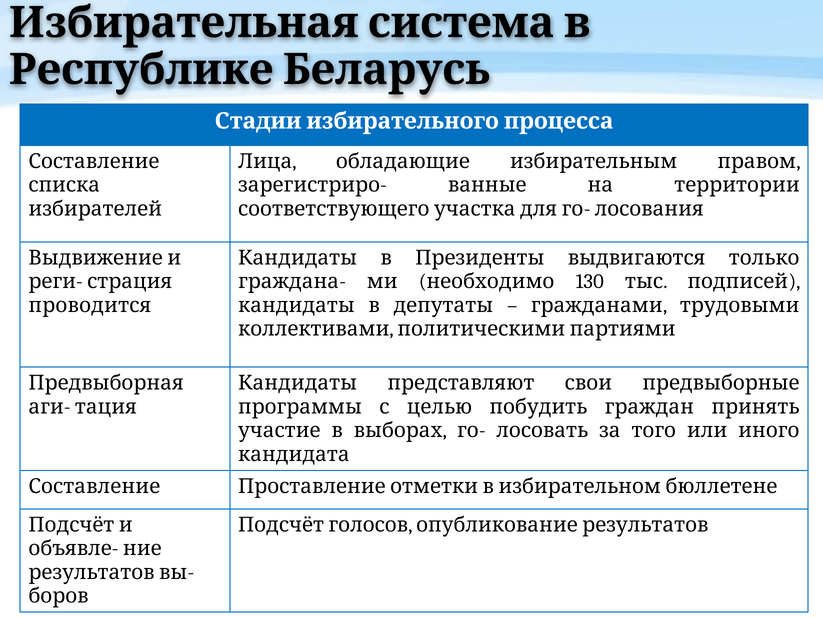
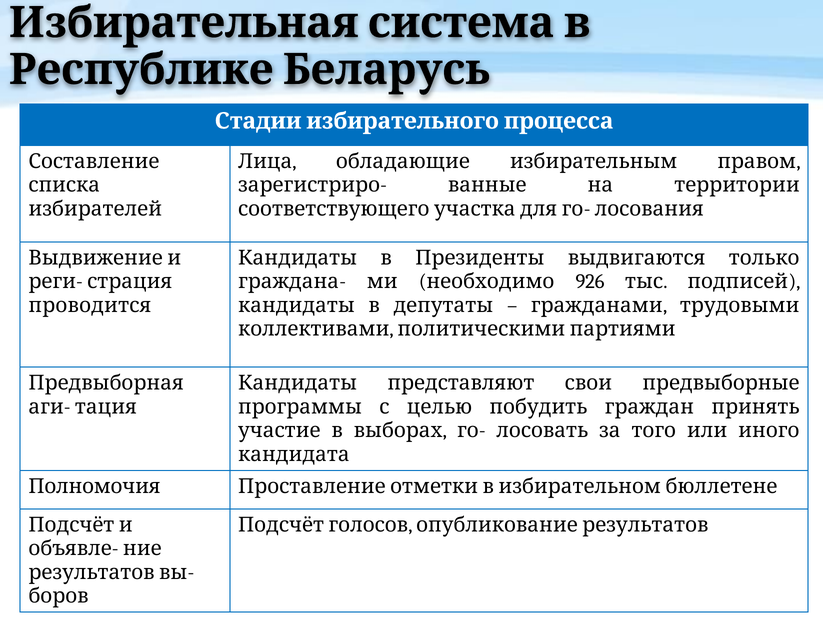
130: 130 -> 926
Составление at (94, 486): Составление -> Полномочия
